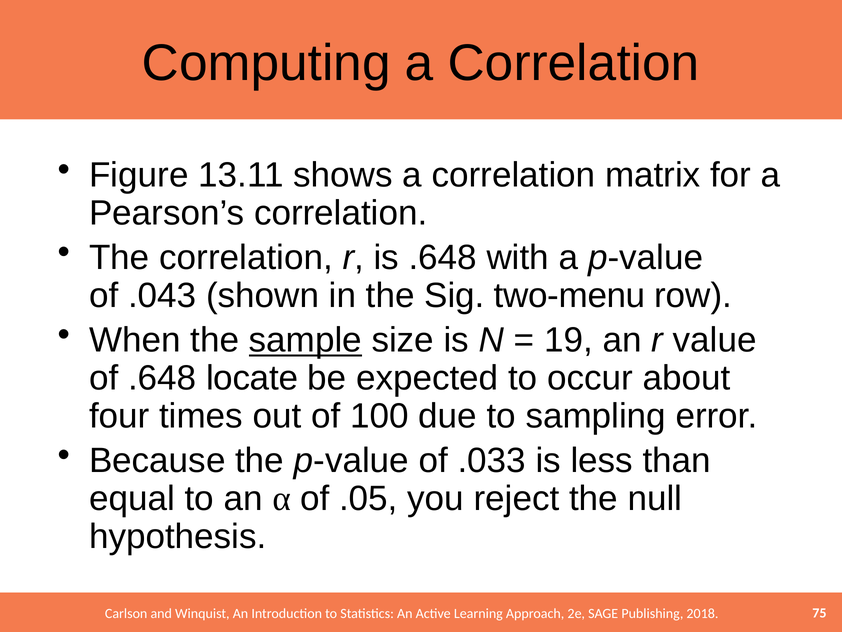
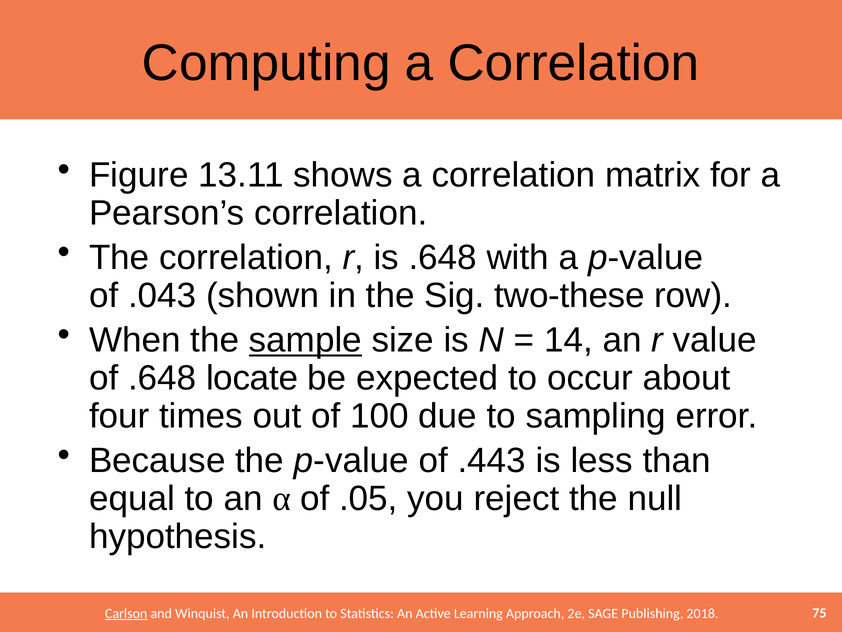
two-menu: two-menu -> two-these
19: 19 -> 14
.033: .033 -> .443
Carlson underline: none -> present
